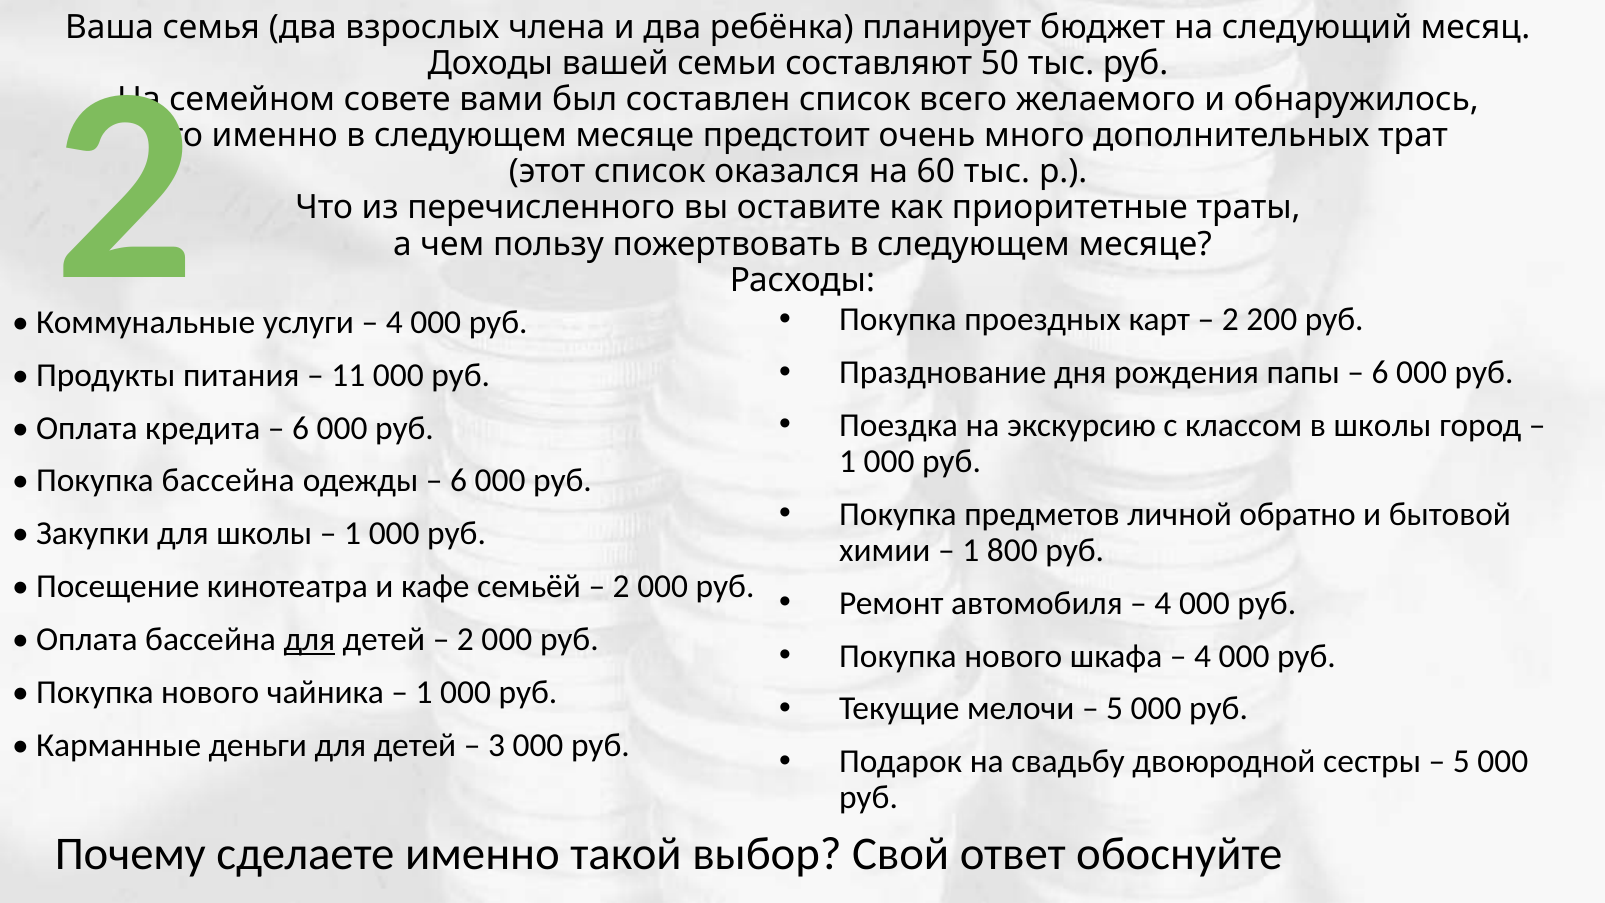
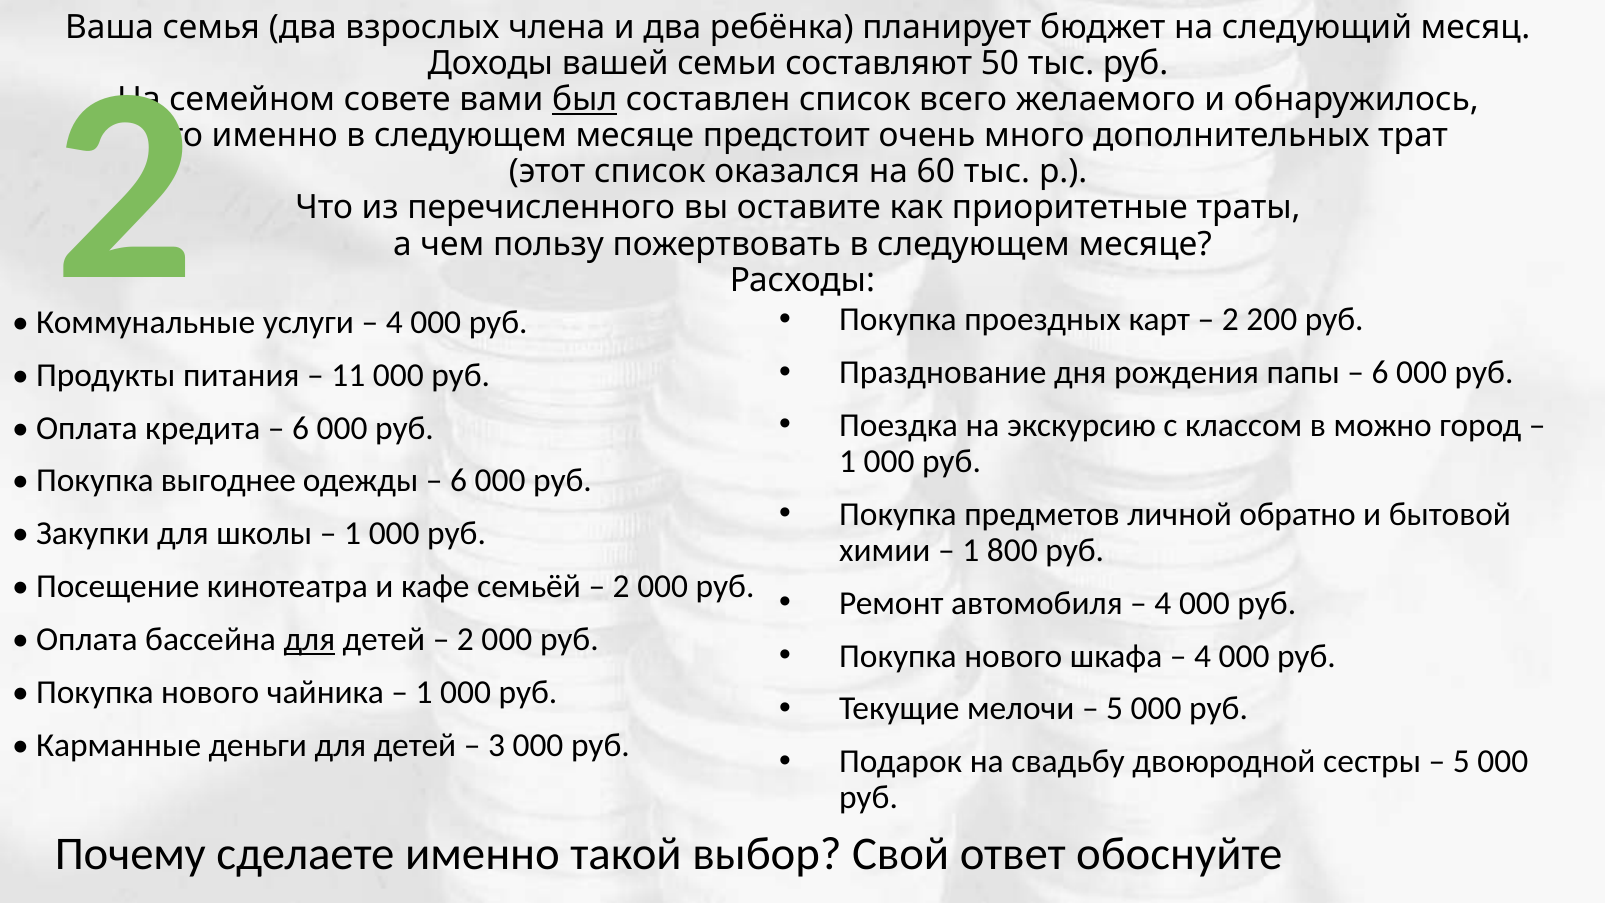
был underline: none -> present
в школы: школы -> можно
Покупка бассейна: бассейна -> выгоднее
